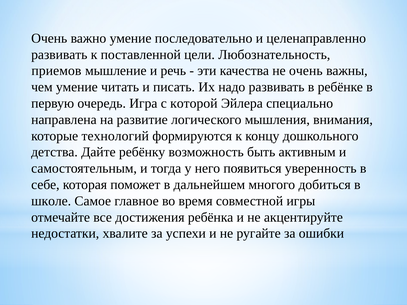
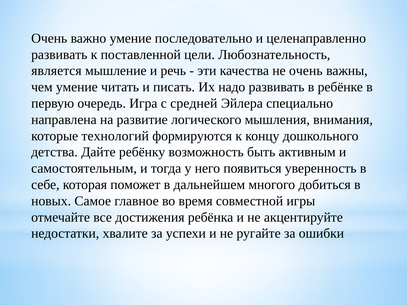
приемов: приемов -> является
которой: которой -> средней
школе: школе -> новых
